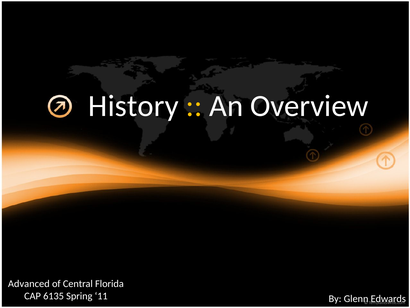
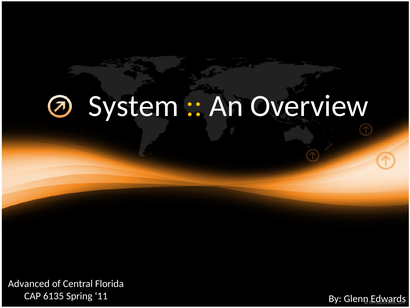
History: History -> System
